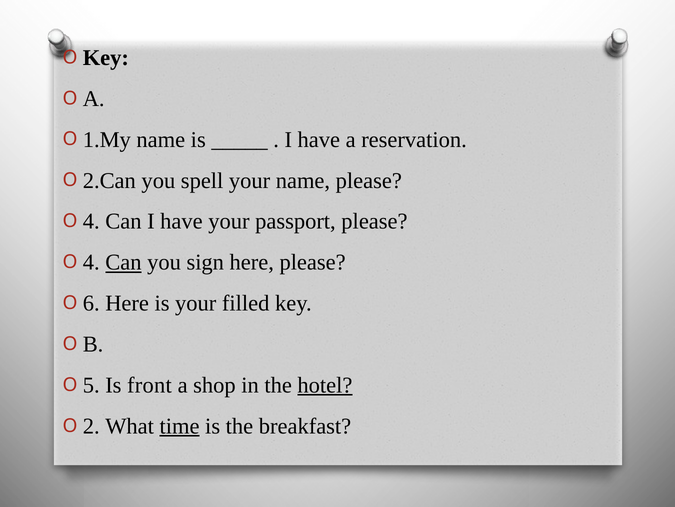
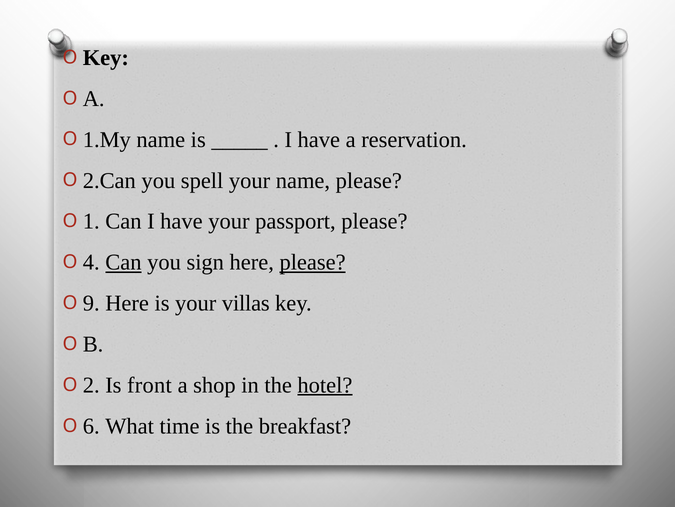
4 at (91, 221): 4 -> 1
please at (313, 262) underline: none -> present
6: 6 -> 9
filled: filled -> villas
5: 5 -> 2
2: 2 -> 6
time underline: present -> none
